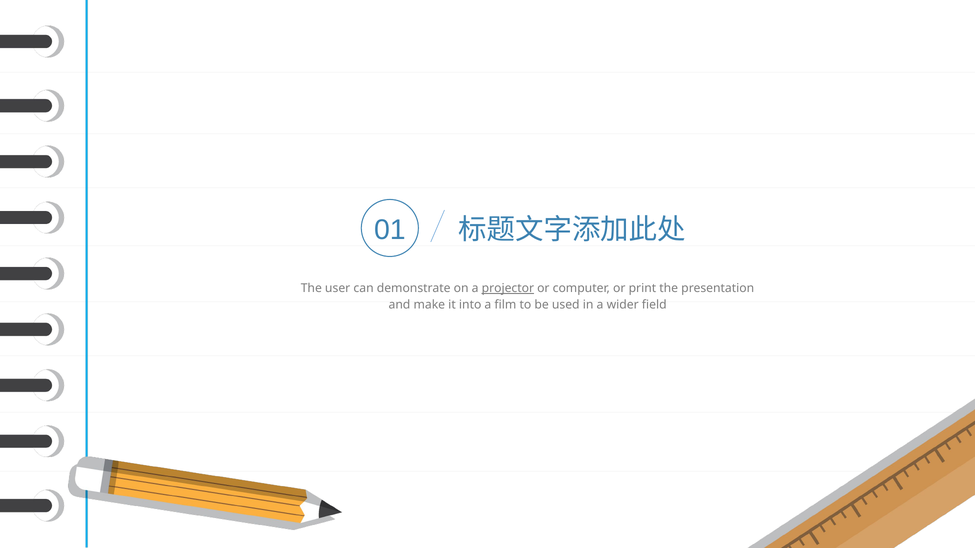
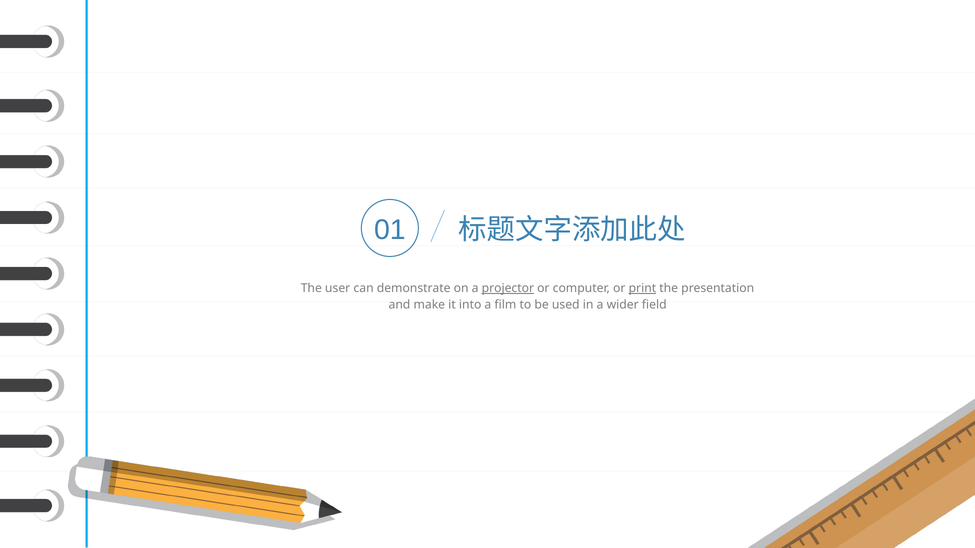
print underline: none -> present
